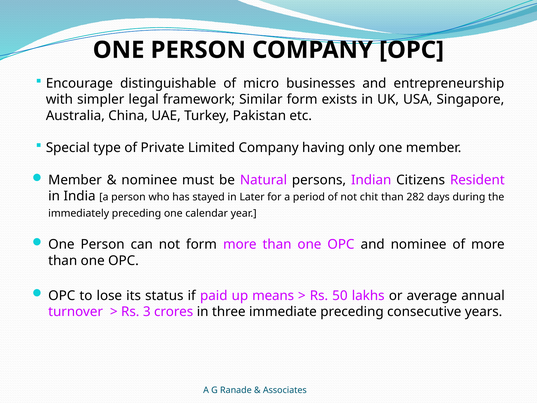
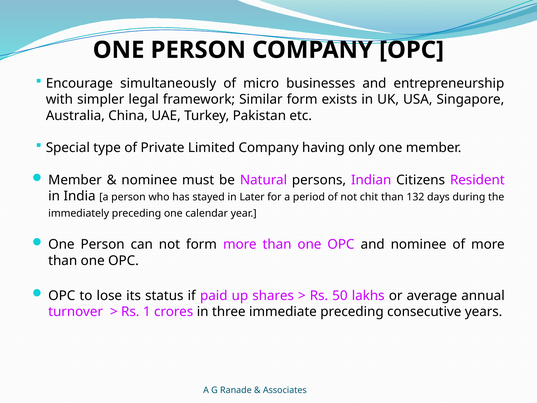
distinguishable: distinguishable -> simultaneously
282: 282 -> 132
means: means -> shares
3: 3 -> 1
